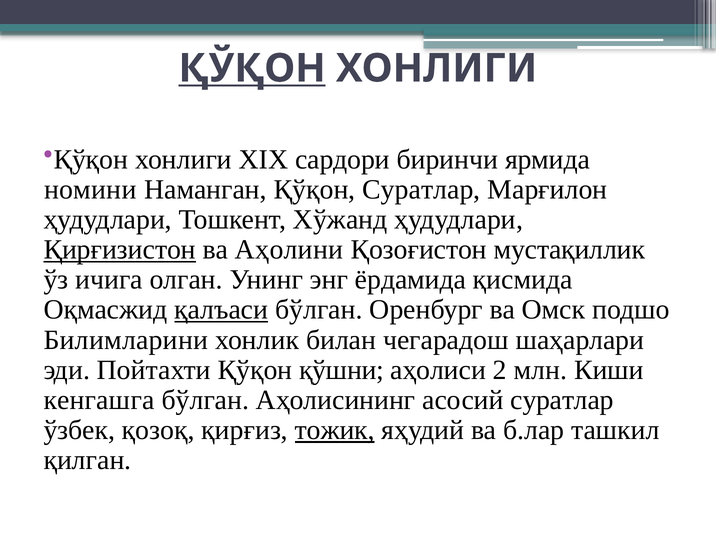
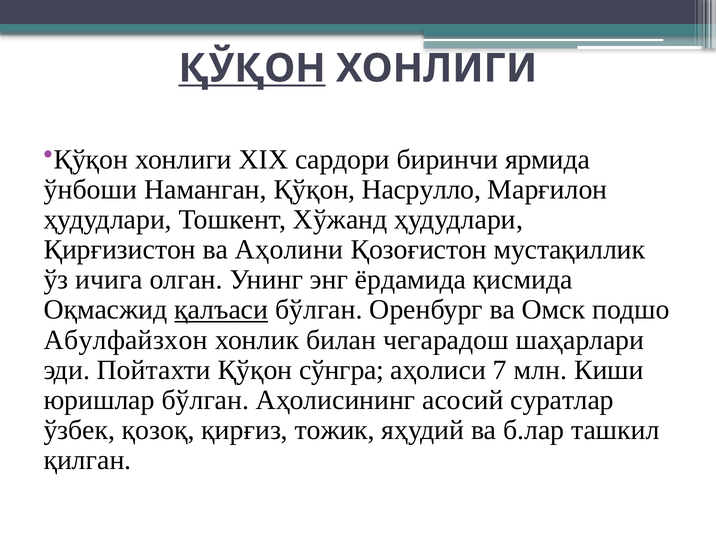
номини: номини -> ўнбоши
Қўқон Суратлар: Суратлар -> Насрулло
Қирғизистон underline: present -> none
Билимларини: Билимларини -> Абулфайзхон
қўшни: қўшни -> сўнгра
2: 2 -> 7
кенгашга: кенгашга -> юришлар
тожик underline: present -> none
